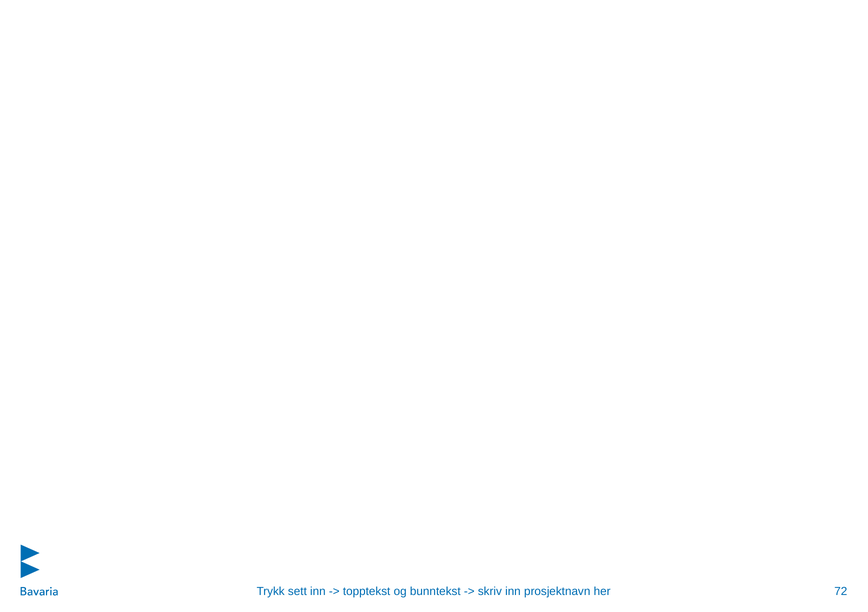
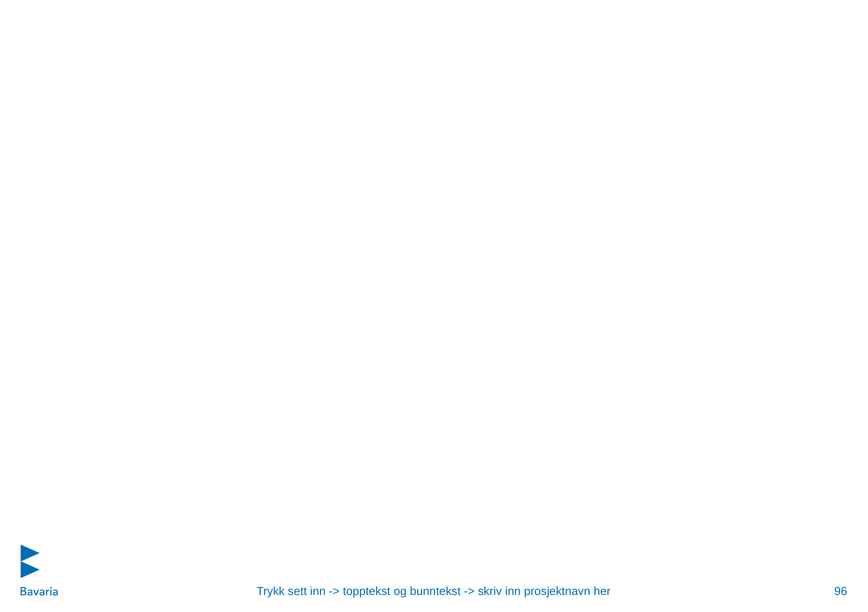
72: 72 -> 96
